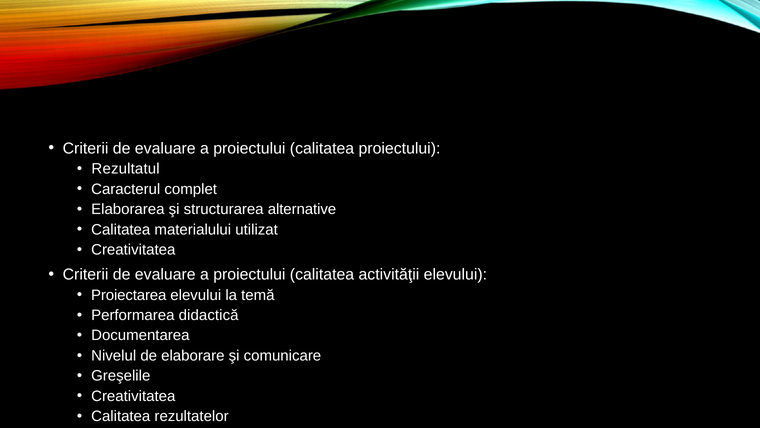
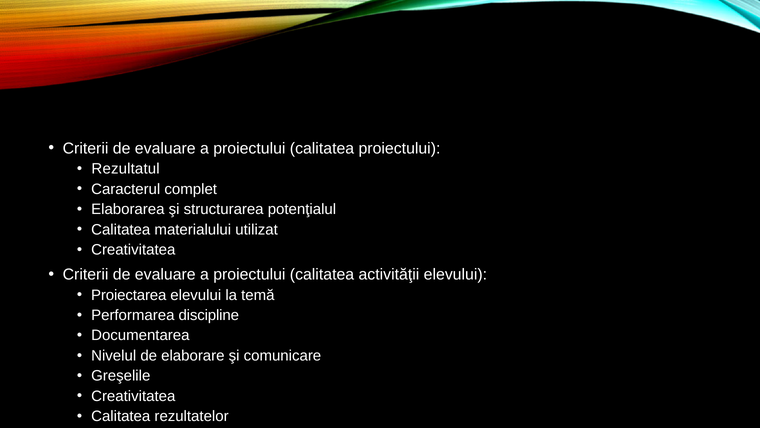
alternative: alternative -> potenţialul
didactică: didactică -> discipline
